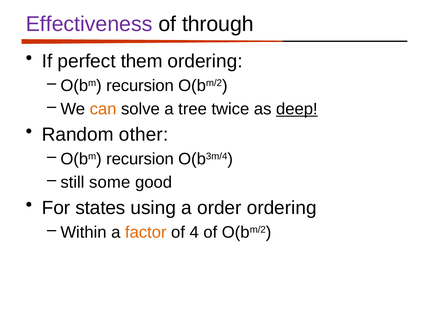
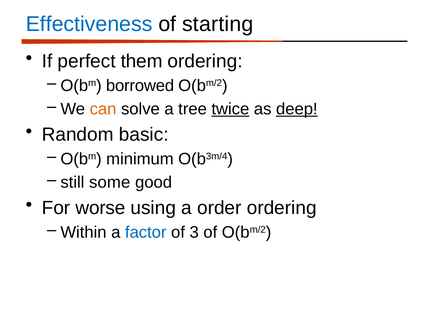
Effectiveness colour: purple -> blue
through: through -> starting
recursion at (140, 86): recursion -> borrowed
twice underline: none -> present
other: other -> basic
recursion at (140, 159): recursion -> minimum
states: states -> worse
factor colour: orange -> blue
4: 4 -> 3
